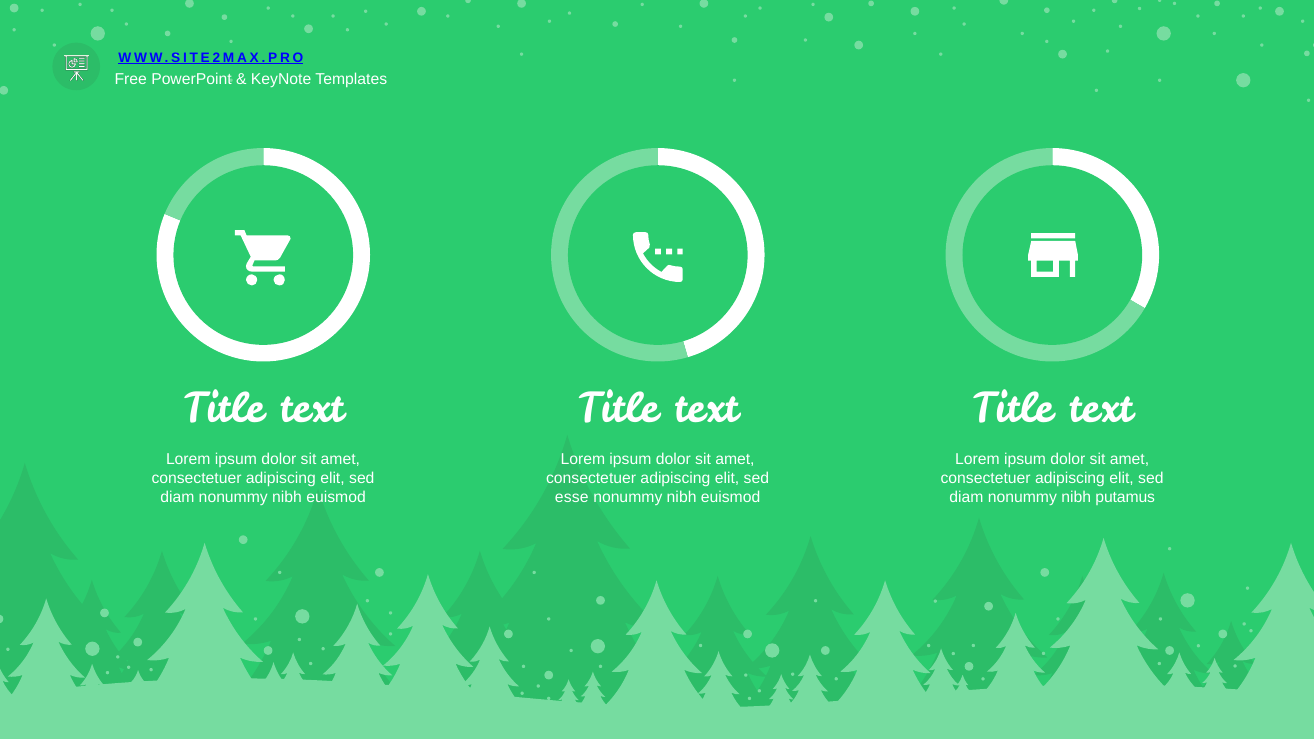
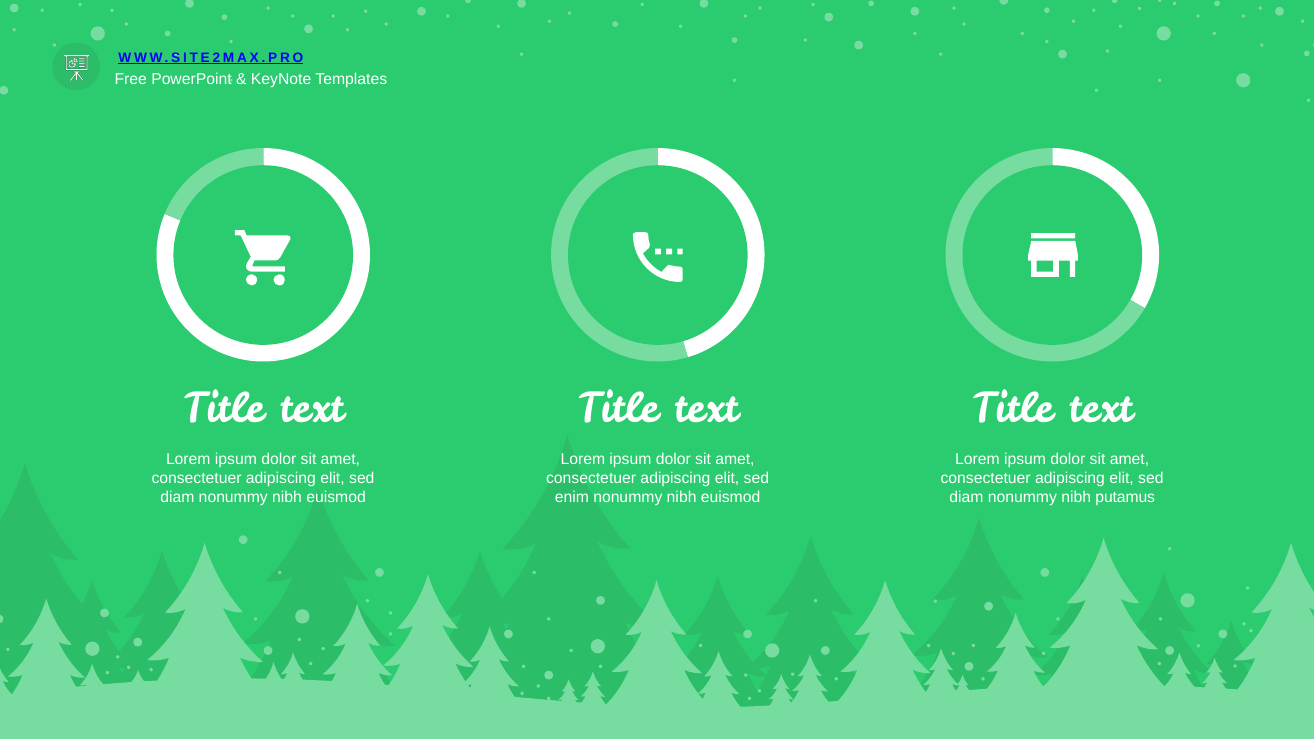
esse: esse -> enim
